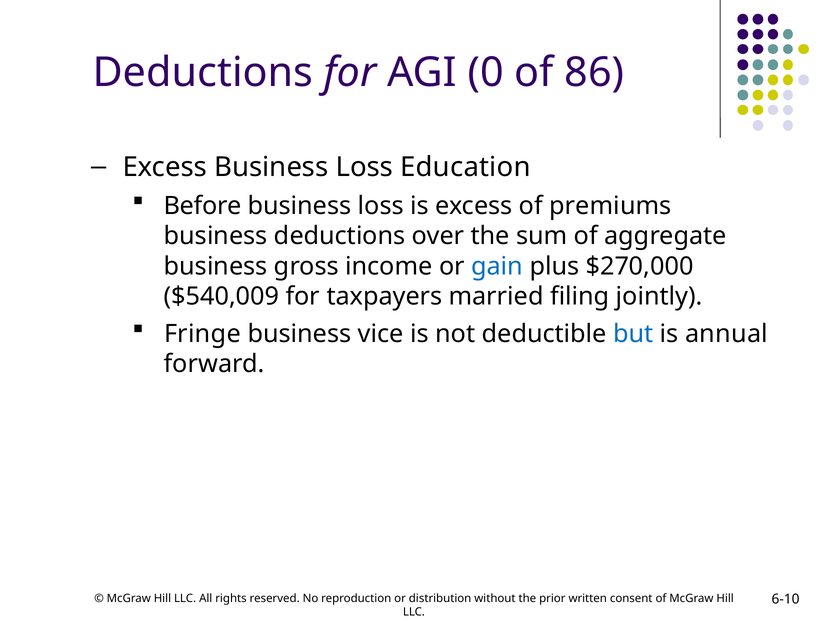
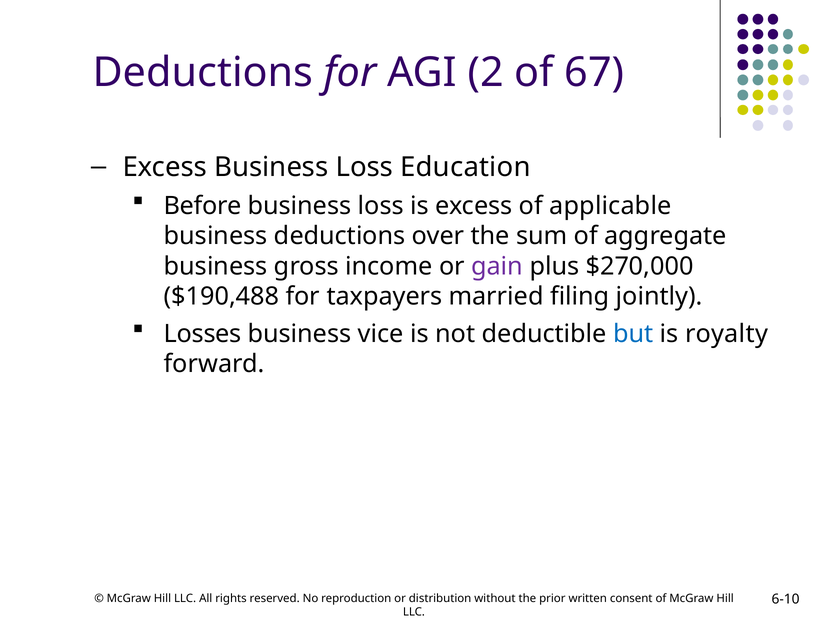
0: 0 -> 2
86: 86 -> 67
premiums: premiums -> applicable
gain colour: blue -> purple
$540,009: $540,009 -> $190,488
Fringe: Fringe -> Losses
annual: annual -> royalty
